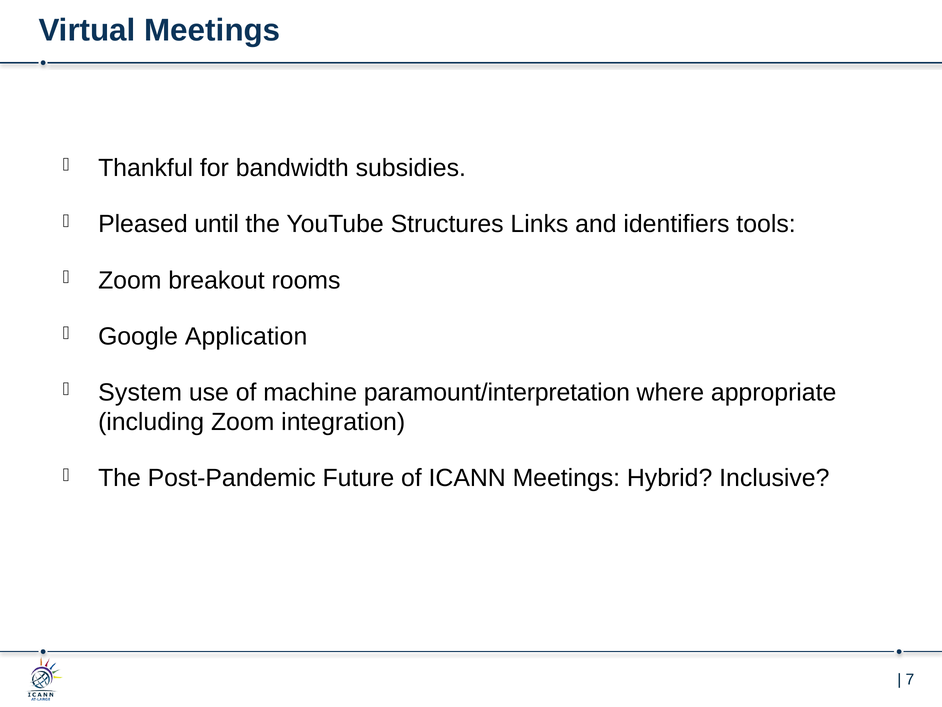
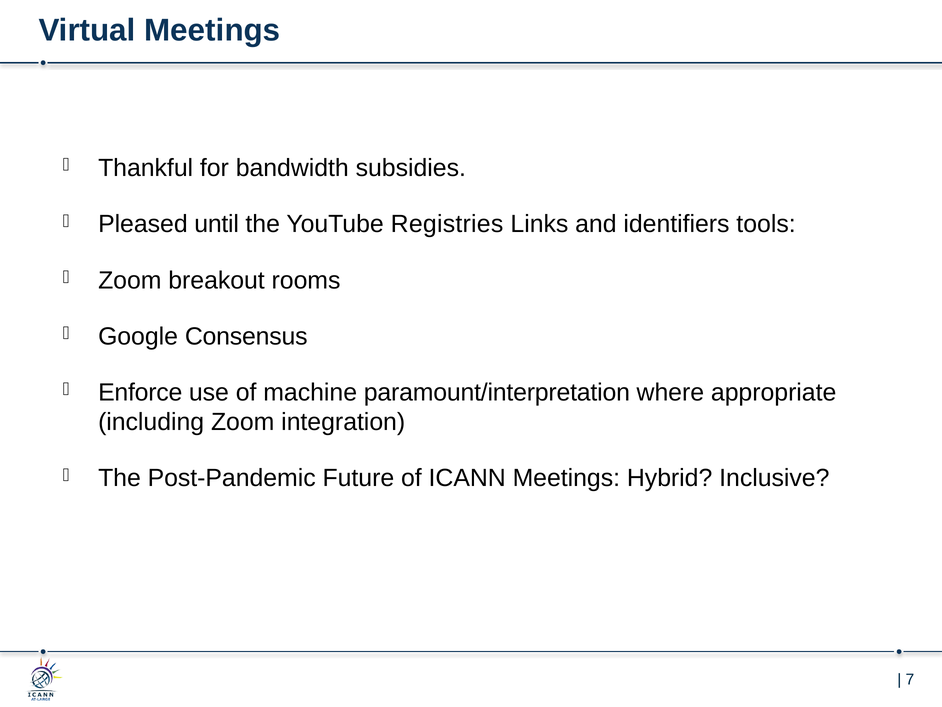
Structures: Structures -> Registries
Application: Application -> Consensus
System: System -> Enforce
